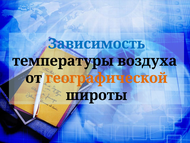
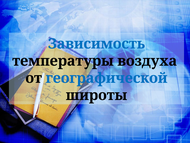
географической colour: orange -> blue
